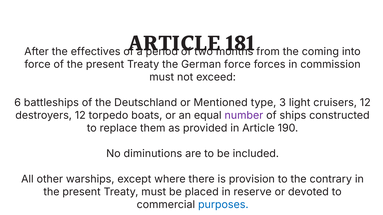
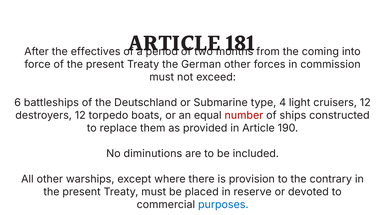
German force: force -> other
Mentioned: Mentioned -> Submarine
3: 3 -> 4
number colour: purple -> red
